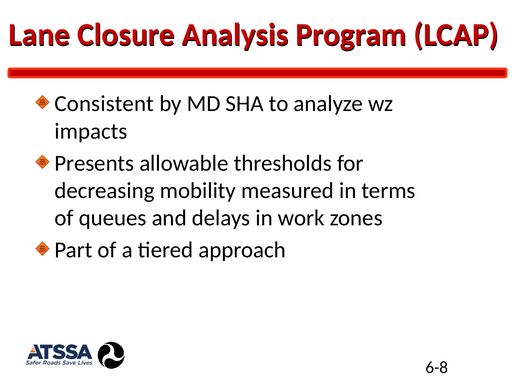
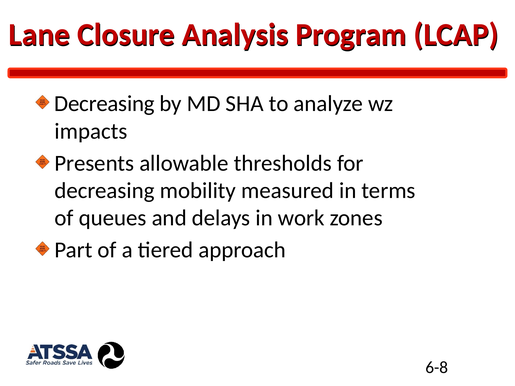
Consistent at (104, 104): Consistent -> Decreasing
